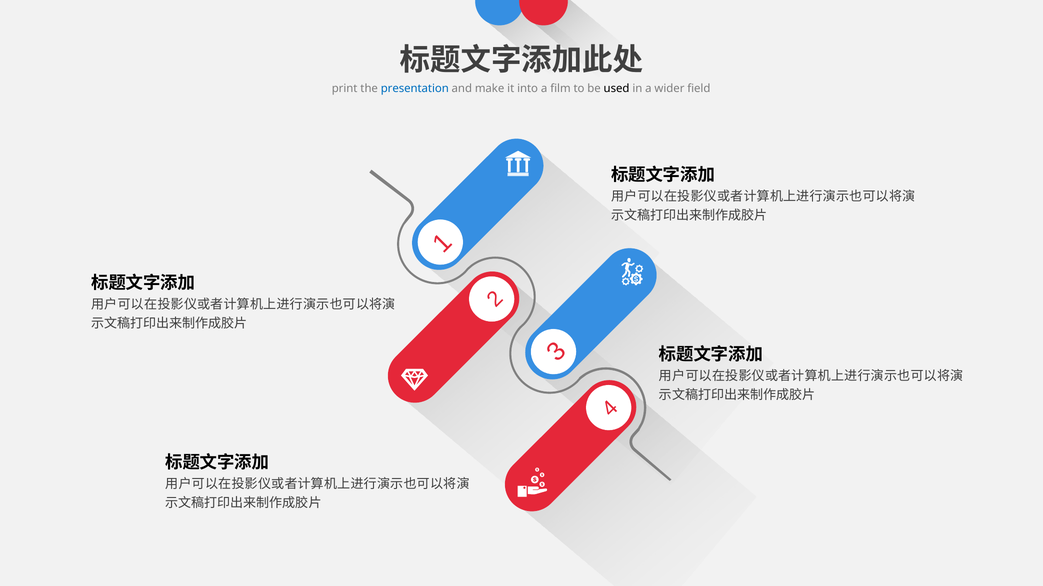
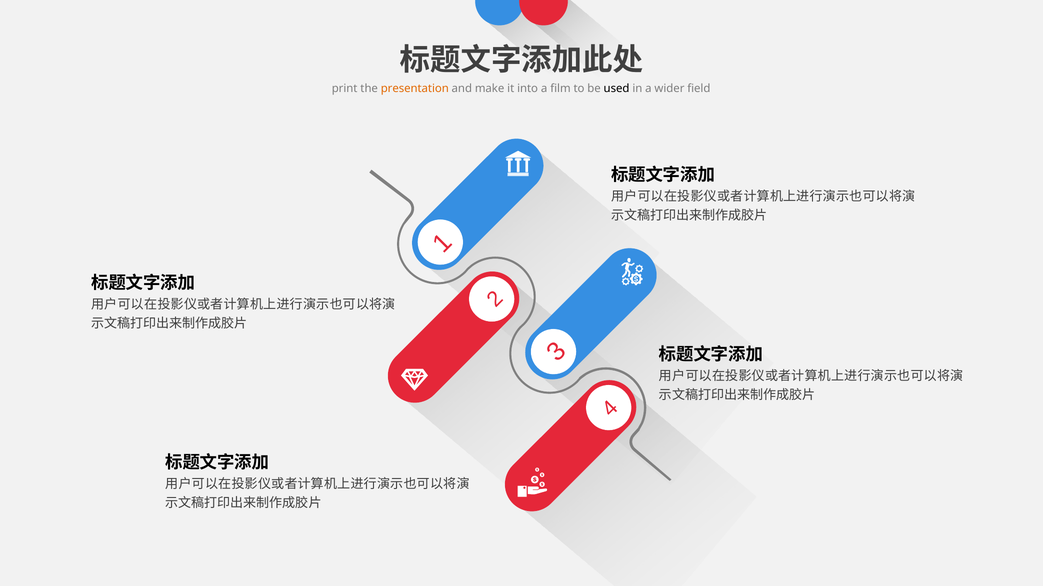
presentation colour: blue -> orange
